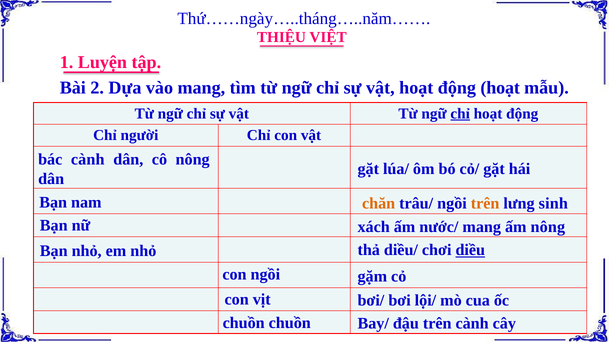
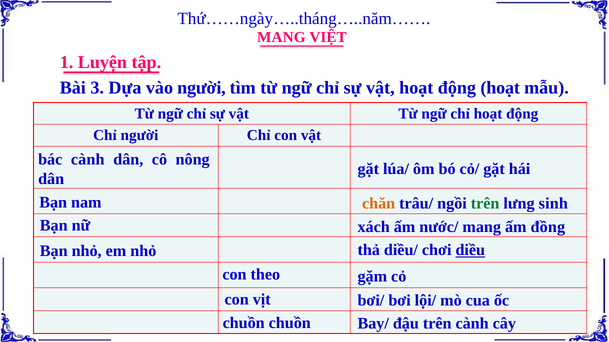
THIỆU at (281, 37): THIỆU -> MANG
2: 2 -> 3
vào mang: mang -> người
chỉ at (460, 114) underline: present -> none
trên at (485, 203) colour: orange -> green
ấm nông: nông -> đồng
con ngồi: ngồi -> theo
